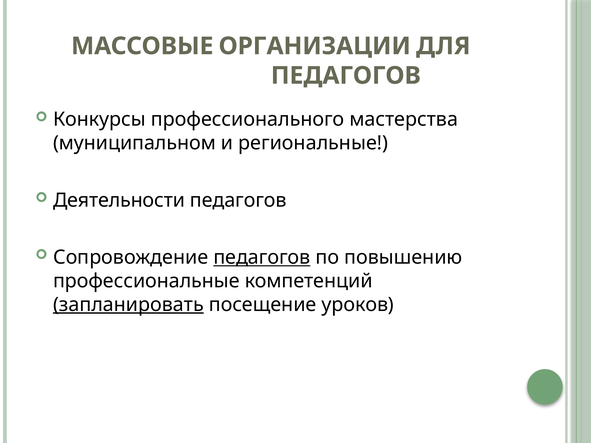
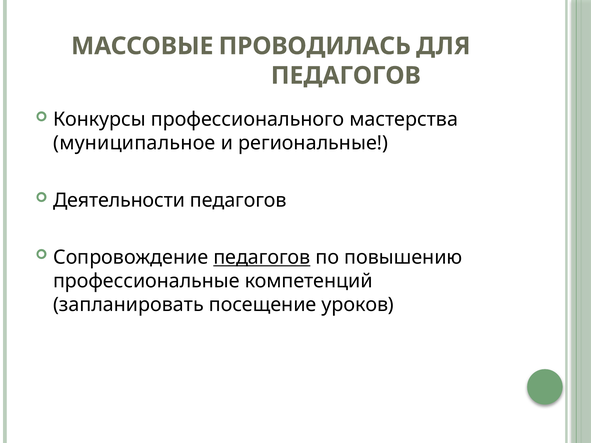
ОРГАНИЗАЦИИ: ОРГАНИЗАЦИИ -> ПРОВОДИЛАСЬ
муниципальном: муниципальном -> муниципальное
запланировать underline: present -> none
